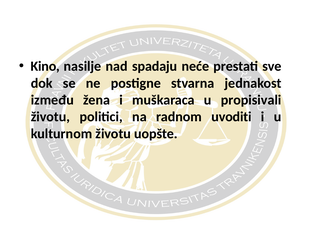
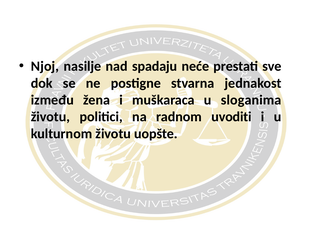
Kino: Kino -> Njoj
propisivali: propisivali -> sloganima
